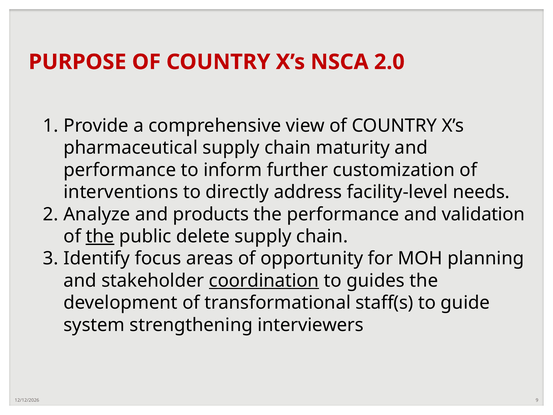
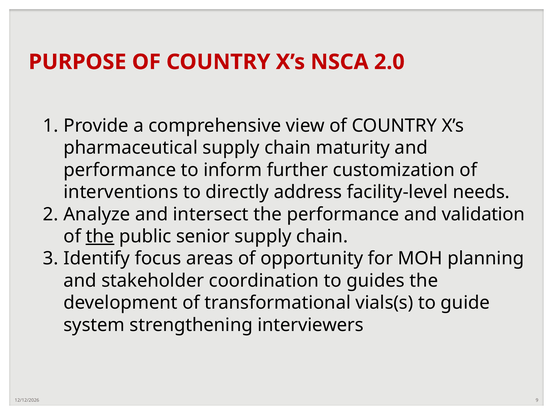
products: products -> intersect
delete: delete -> senior
coordination underline: present -> none
staff(s: staff(s -> vials(s
